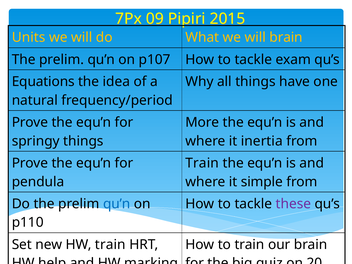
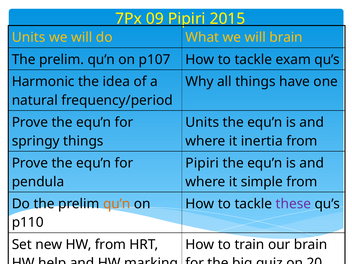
Equations: Equations -> Harmonic
More at (202, 122): More -> Units
Train at (202, 163): Train -> Pipiri
qu’n at (117, 204) colour: blue -> orange
HW train: train -> from
